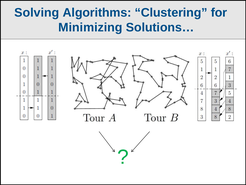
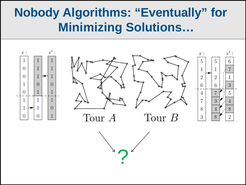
Solving: Solving -> Nobody
Clustering: Clustering -> Eventually
